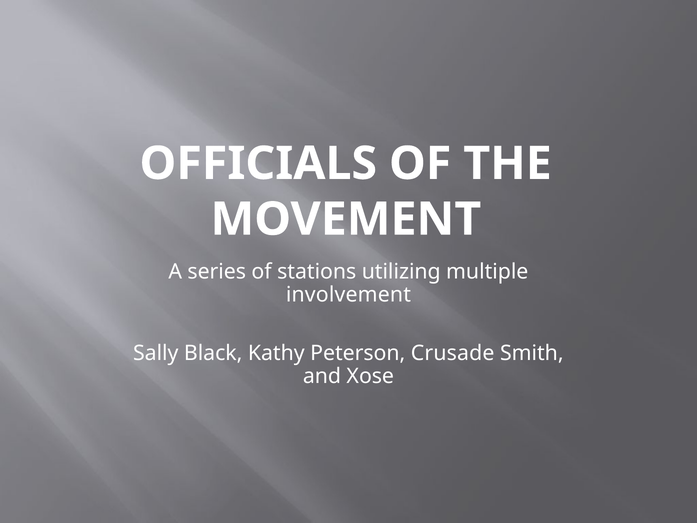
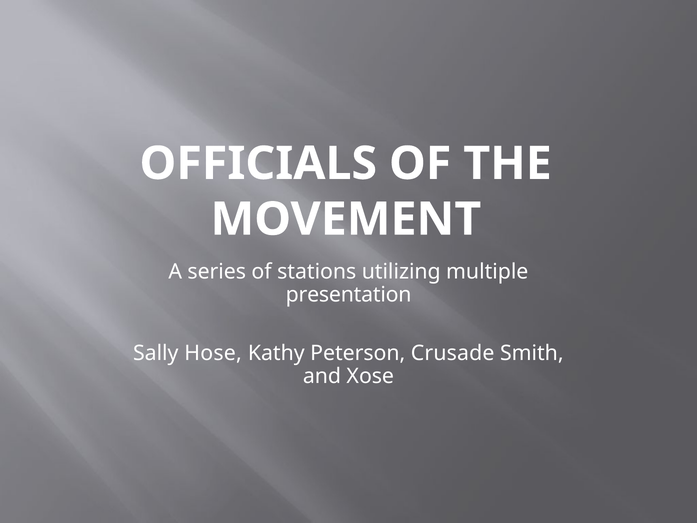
involvement: involvement -> presentation
Black: Black -> Hose
